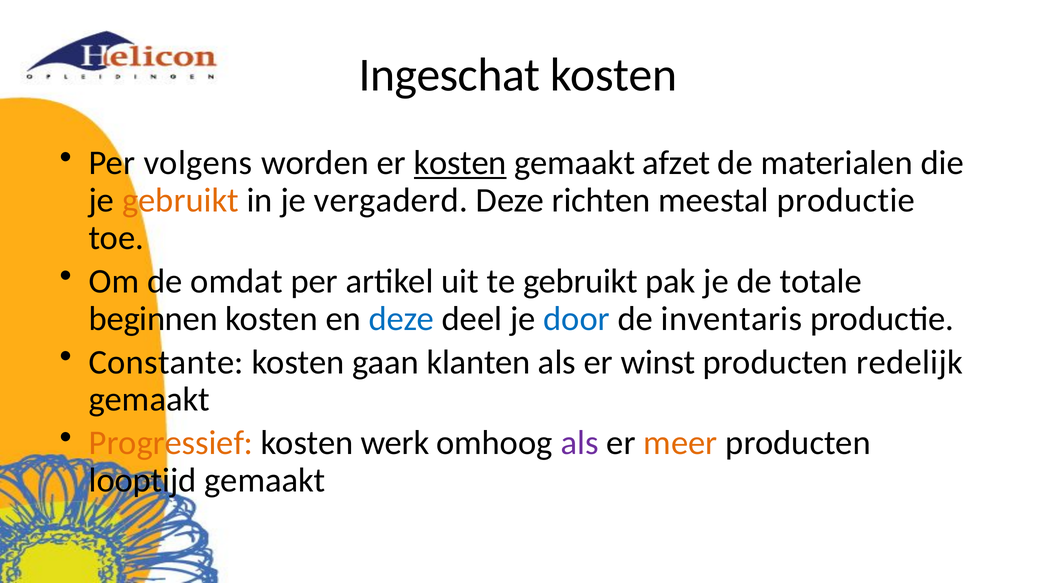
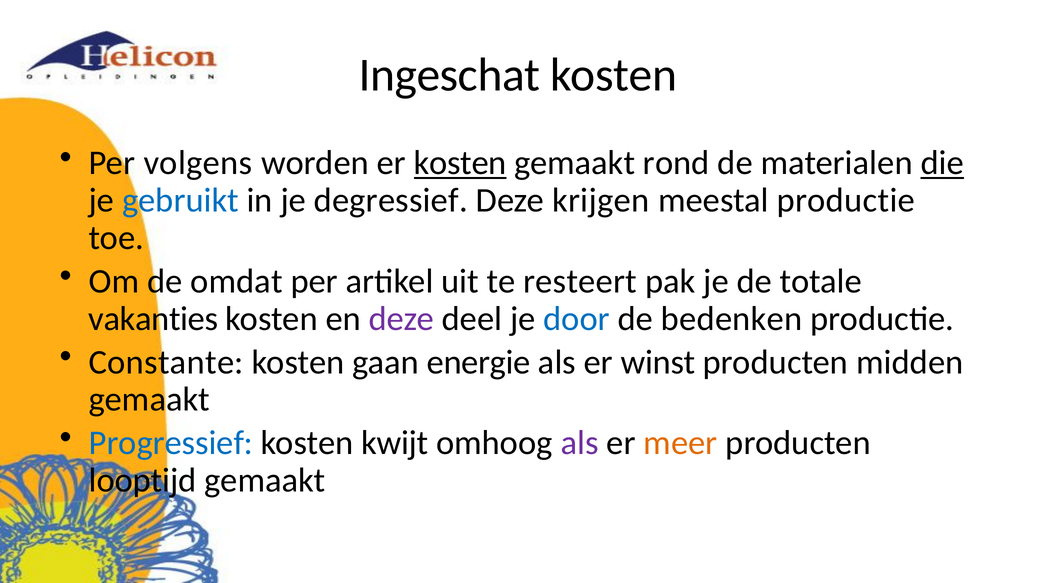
afzet: afzet -> rond
die underline: none -> present
gebruikt at (180, 201) colour: orange -> blue
vergaderd: vergaderd -> degressief
richten: richten -> krijgen
te gebruikt: gebruikt -> resteert
beginnen: beginnen -> vakanties
deze at (401, 319) colour: blue -> purple
inventaris: inventaris -> bedenken
klanten: klanten -> energie
redelijk: redelijk -> midden
Progressief colour: orange -> blue
werk: werk -> kwijt
